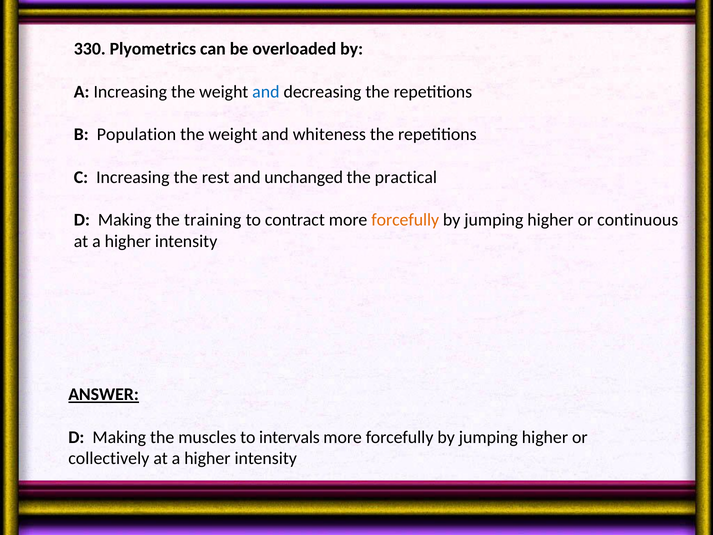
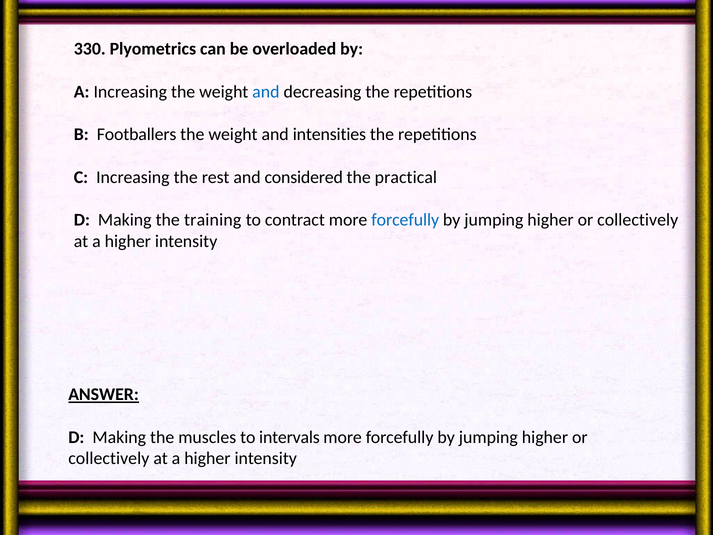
Population: Population -> Footballers
whiteness: whiteness -> intensities
unchanged: unchanged -> considered
forcefully at (405, 220) colour: orange -> blue
continuous at (638, 220): continuous -> collectively
